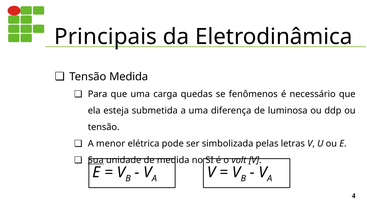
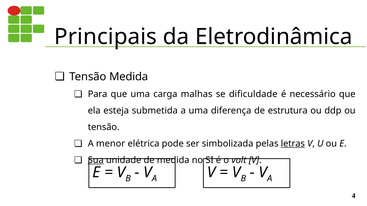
quedas: quedas -> malhas
fenômenos: fenômenos -> dificuldade
luminosa: luminosa -> estrutura
letras underline: none -> present
